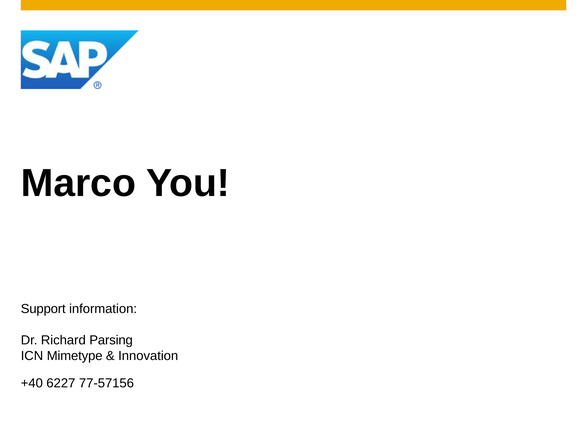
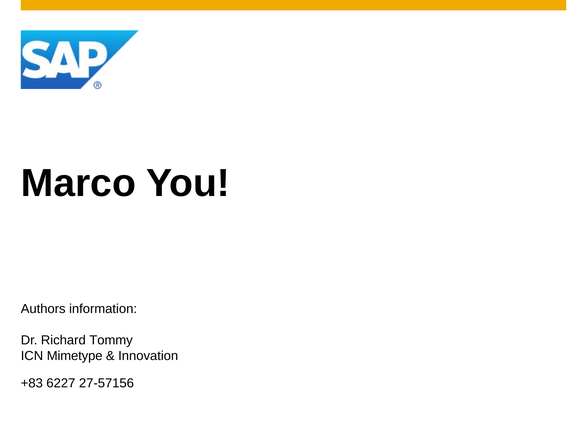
Support: Support -> Authors
Parsing: Parsing -> Tommy
+40: +40 -> +83
77-57156: 77-57156 -> 27-57156
